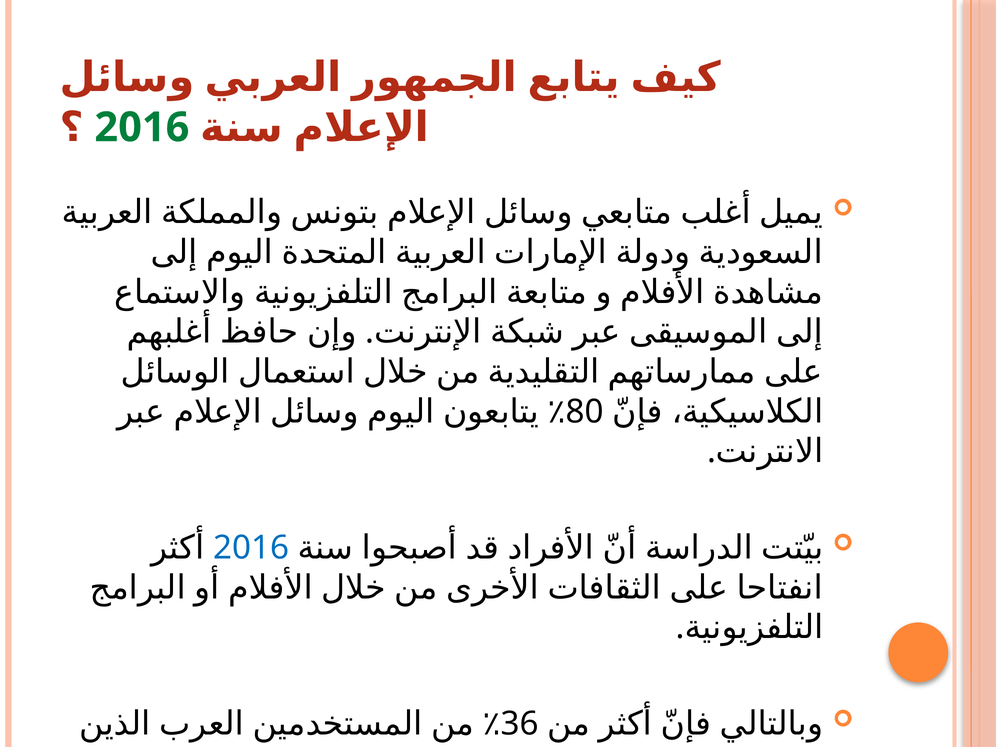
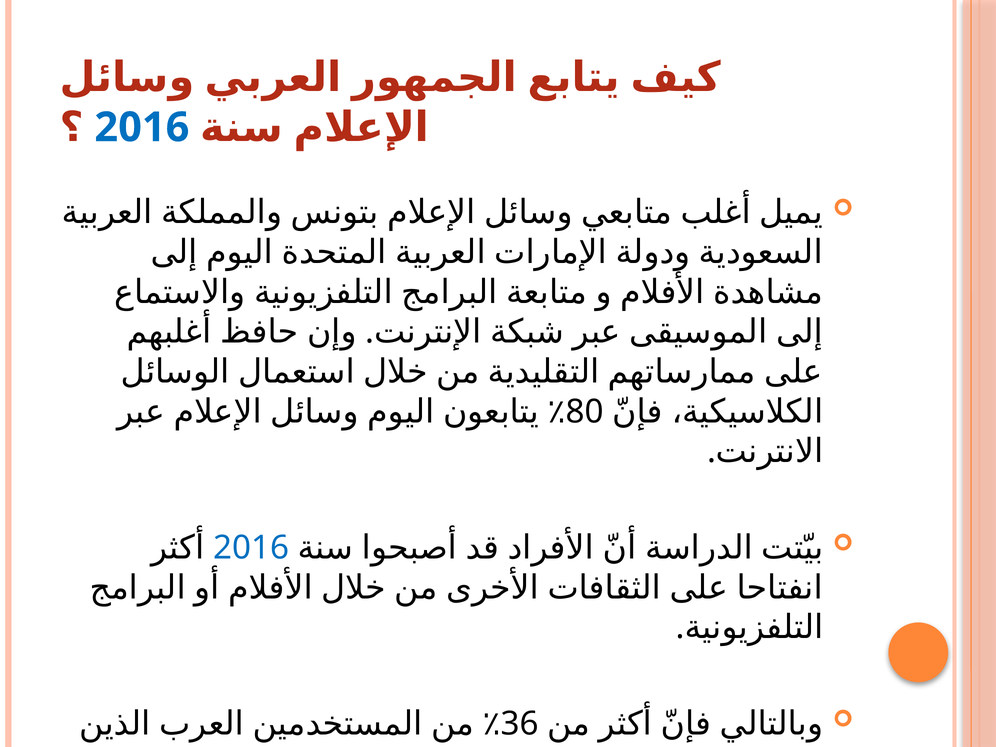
2016 at (142, 127) colour: green -> blue
